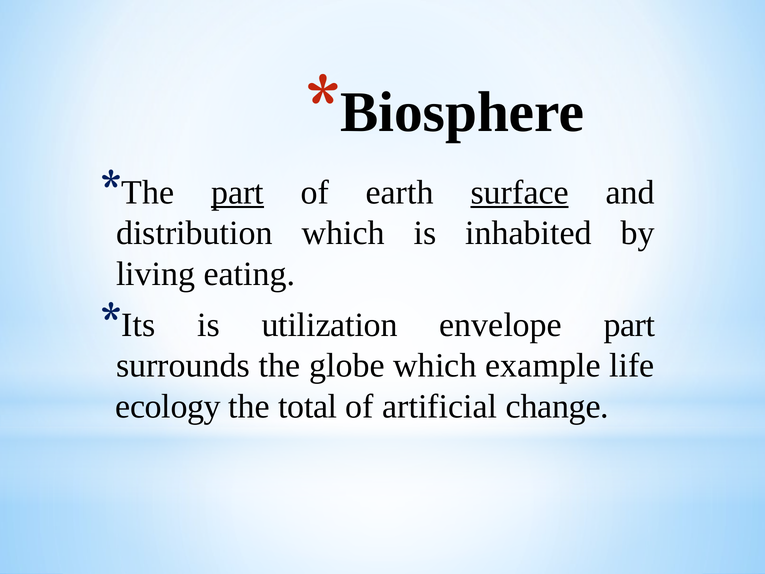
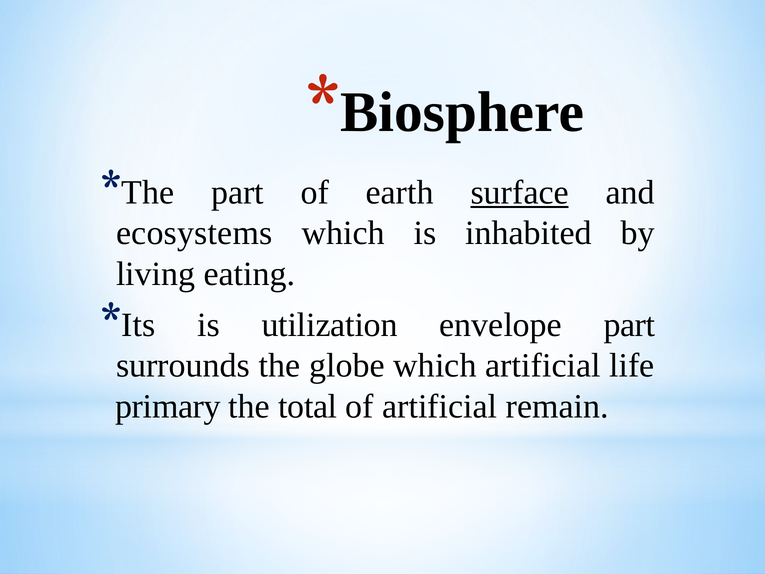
part at (237, 192) underline: present -> none
distribution: distribution -> ecosystems
which example: example -> artificial
ecology: ecology -> primary
change: change -> remain
